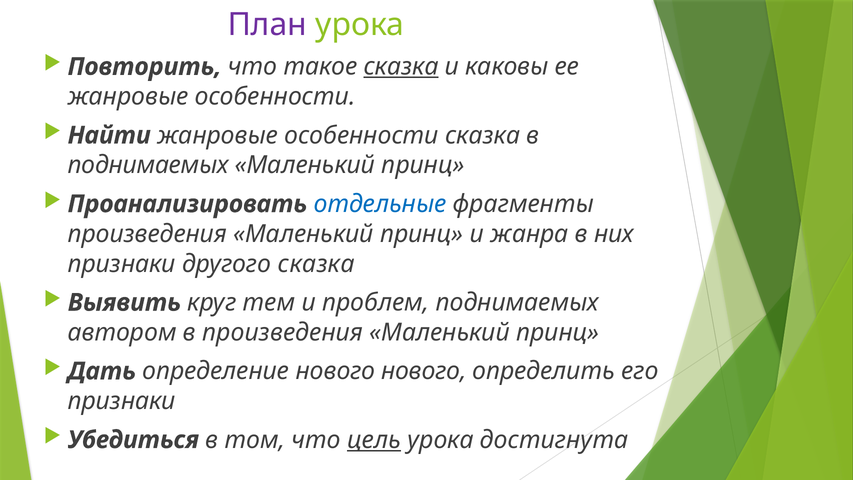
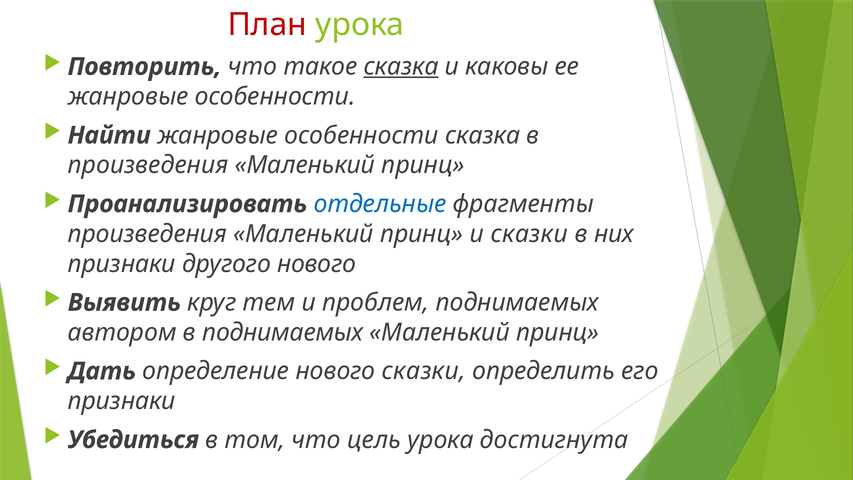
План colour: purple -> red
поднимаемых at (148, 165): поднимаемых -> произведения
и жанра: жанра -> сказки
другого сказка: сказка -> нового
в произведения: произведения -> поднимаемых
нового нового: нового -> сказки
цель underline: present -> none
